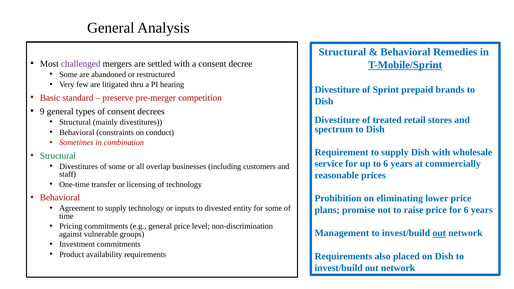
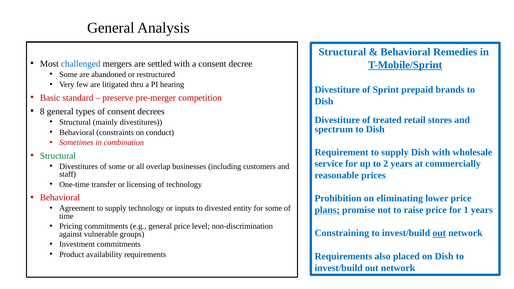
challenged colour: purple -> blue
9: 9 -> 8
to 6: 6 -> 2
plans underline: none -> present
for 6: 6 -> 1
Management: Management -> Constraining
